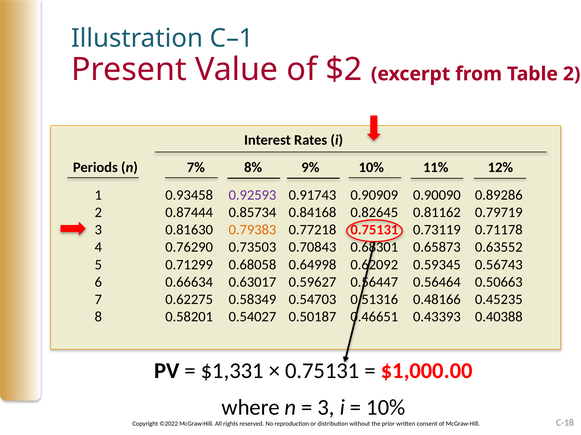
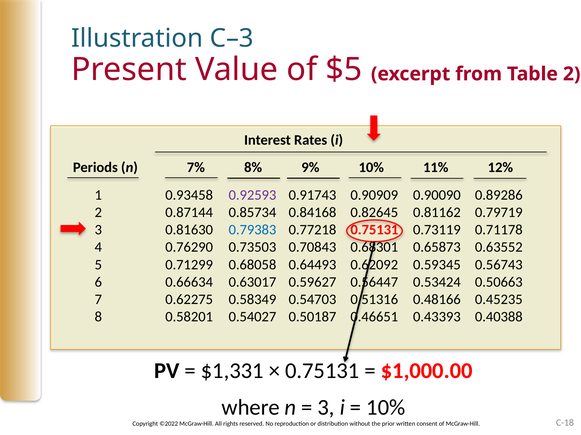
C–1: C–1 -> C–3
$2: $2 -> $5
0.87444: 0.87444 -> 0.87144
0.79383 colour: orange -> blue
0.64998: 0.64998 -> 0.64493
0.56464: 0.56464 -> 0.53424
